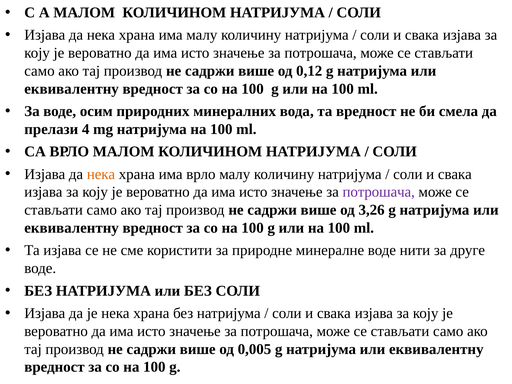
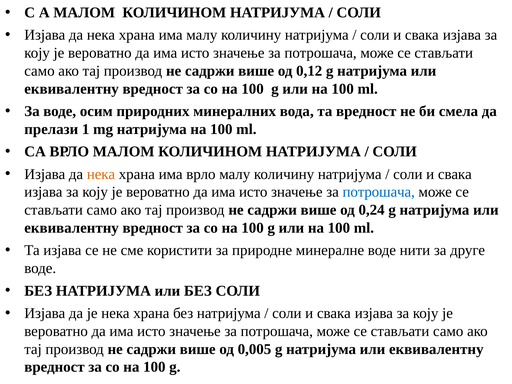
4: 4 -> 1
потрошача at (379, 192) colour: purple -> blue
3,26: 3,26 -> 0,24
